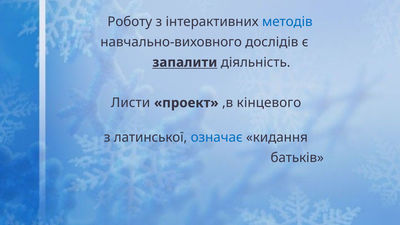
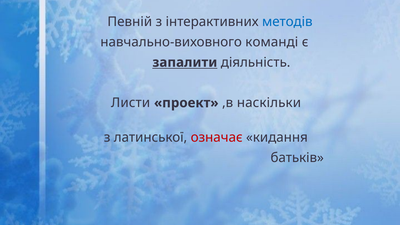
Роботу: Роботу -> Певній
дослідів: дослідів -> команді
кінцевого: кінцевого -> наскільки
означає colour: blue -> red
